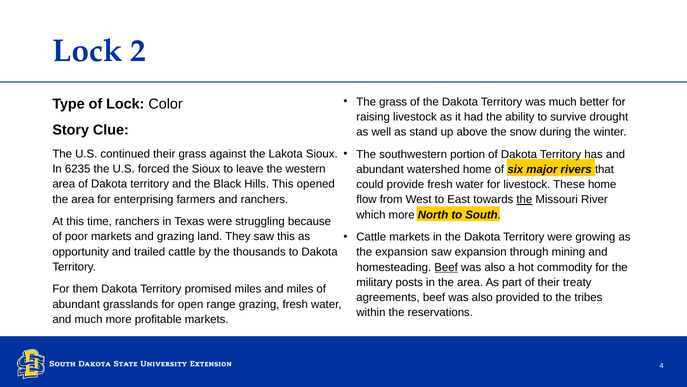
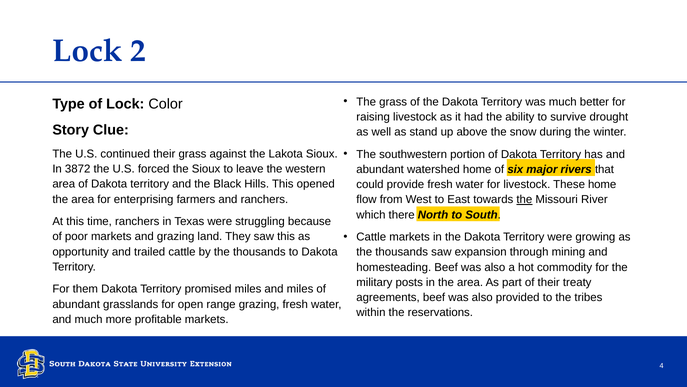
6235: 6235 -> 3872
which more: more -> there
expansion at (402, 252): expansion -> thousands
Beef at (446, 267) underline: present -> none
